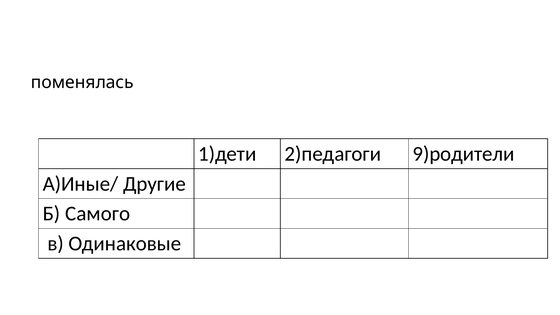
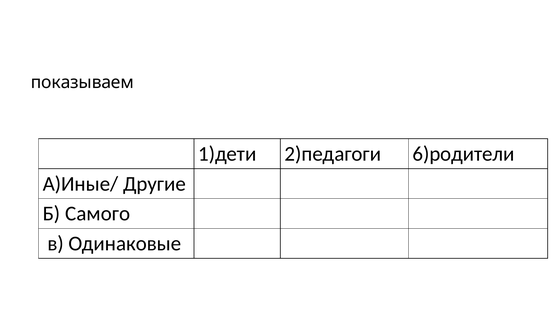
поменялась: поменялась -> показываем
9)родители: 9)родители -> 6)родители
